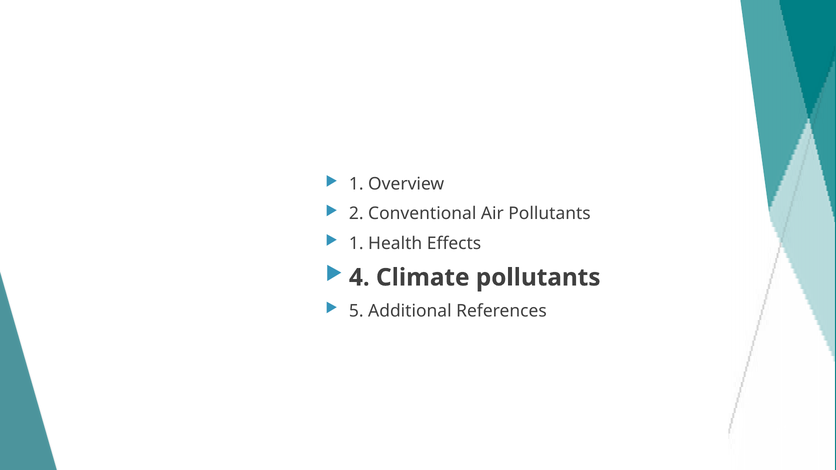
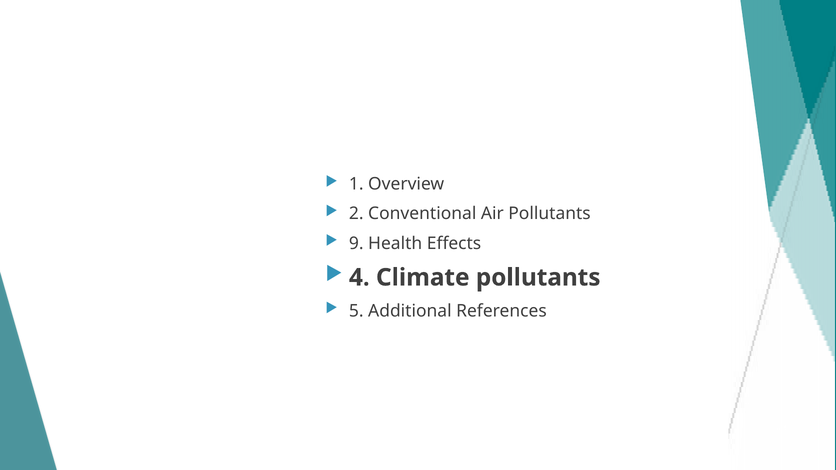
1 at (356, 243): 1 -> 9
